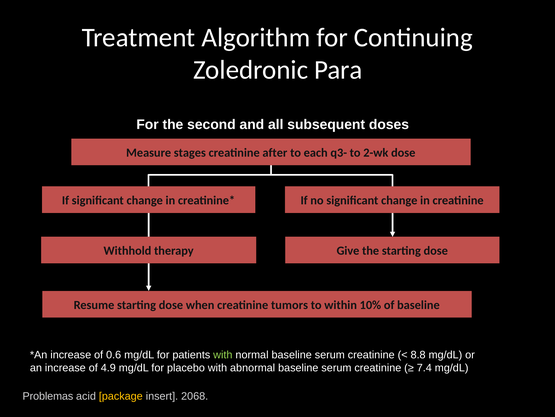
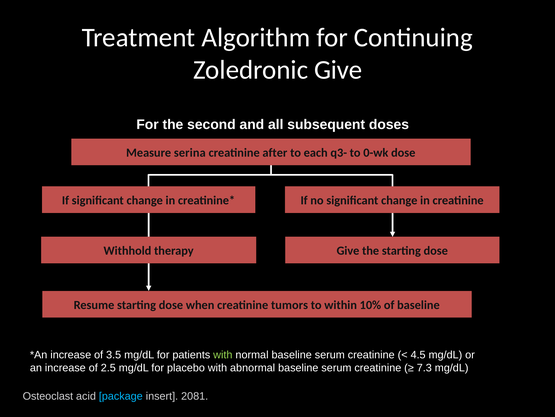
Zoledronic Para: Para -> Give
stages: stages -> serina
2-wk: 2-wk -> 0-wk
0.6: 0.6 -> 3.5
8.8: 8.8 -> 4.5
4.9: 4.9 -> 2.5
7.4: 7.4 -> 7.3
Problemas: Problemas -> Osteoclast
package colour: yellow -> light blue
2068: 2068 -> 2081
